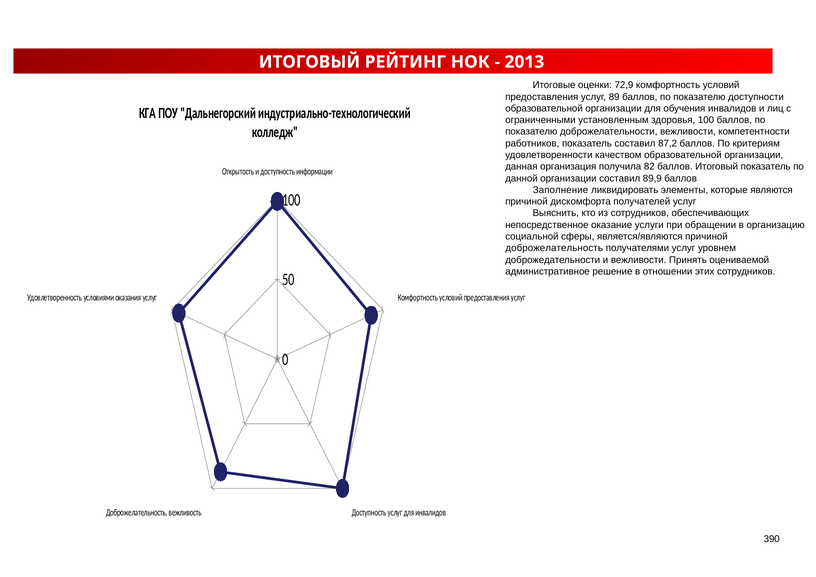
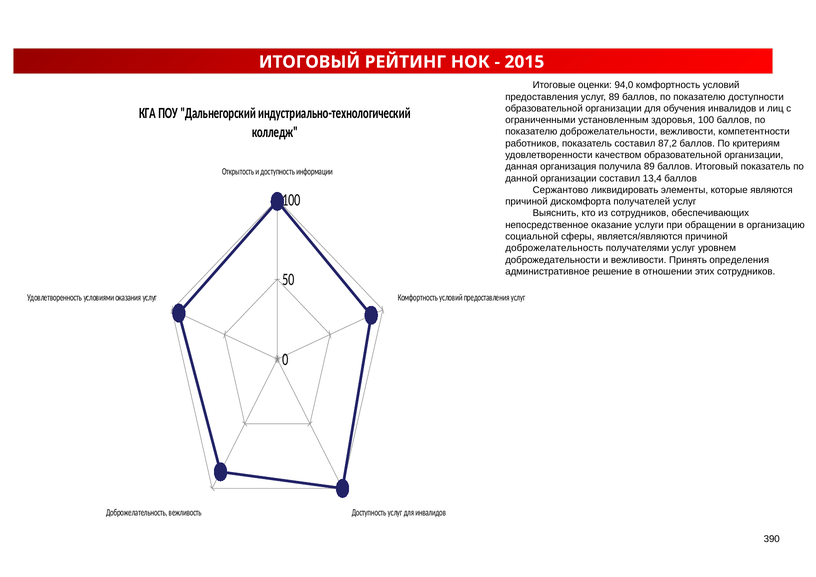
2013: 2013 -> 2015
72,9: 72,9 -> 94,0
получила 82: 82 -> 89
89,9: 89,9 -> 13,4
Заполнение: Заполнение -> Сержантово
оцениваемой: оцениваемой -> определения
